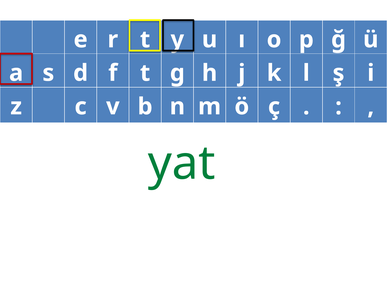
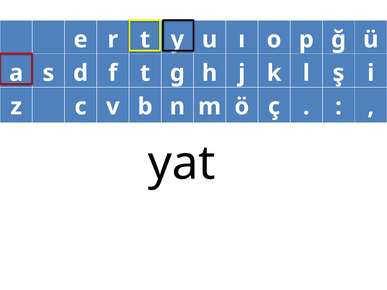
yat colour: green -> black
